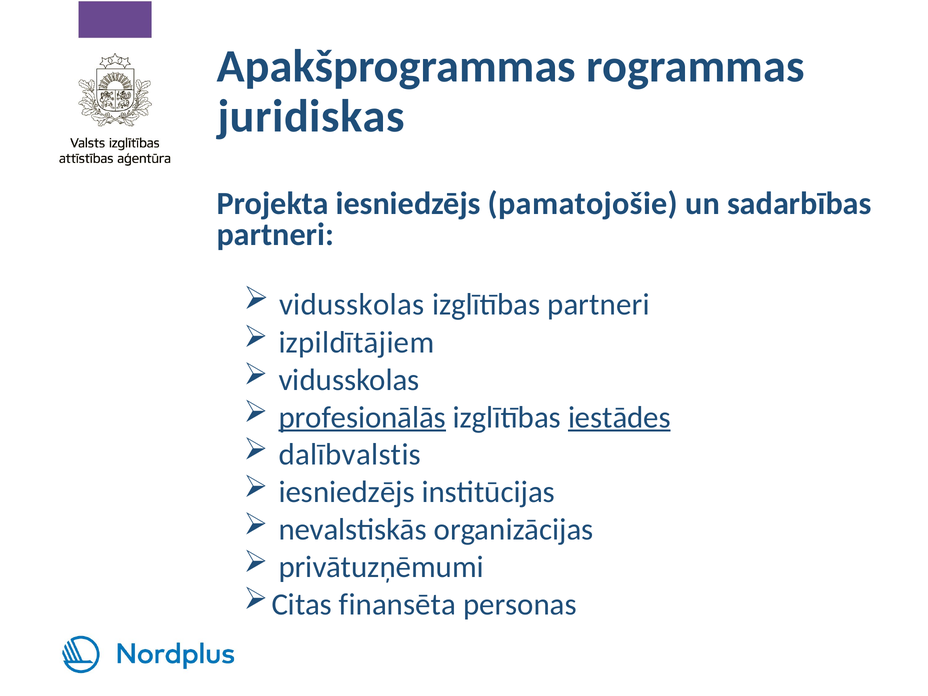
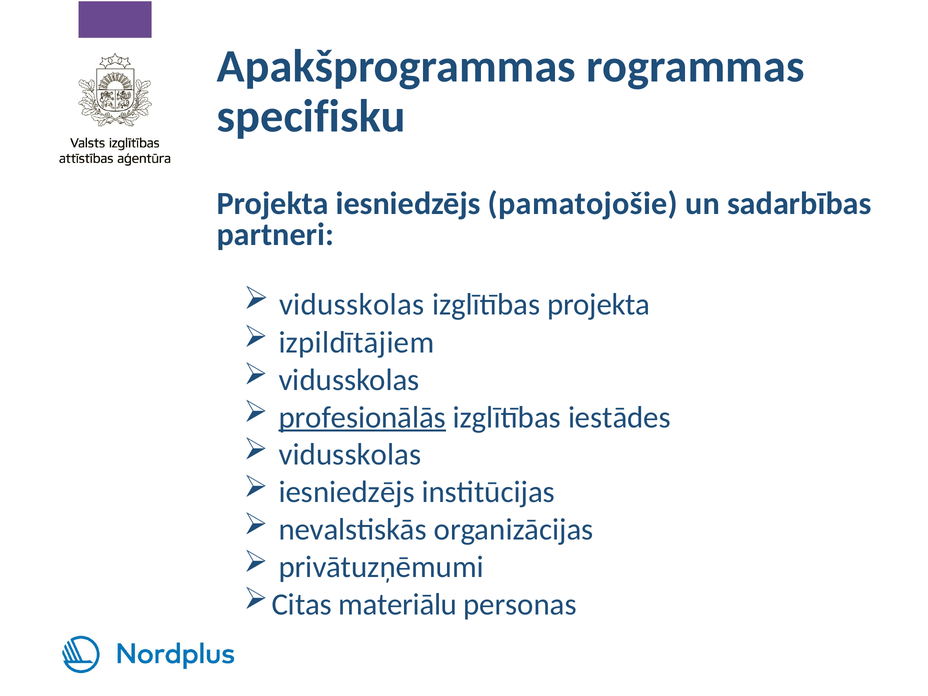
juridiskas: juridiskas -> specifisku
izglītības partneri: partneri -> projekta
iestādes underline: present -> none
dalībvalstis at (350, 455): dalībvalstis -> vidusskolas
finansēta: finansēta -> materiālu
